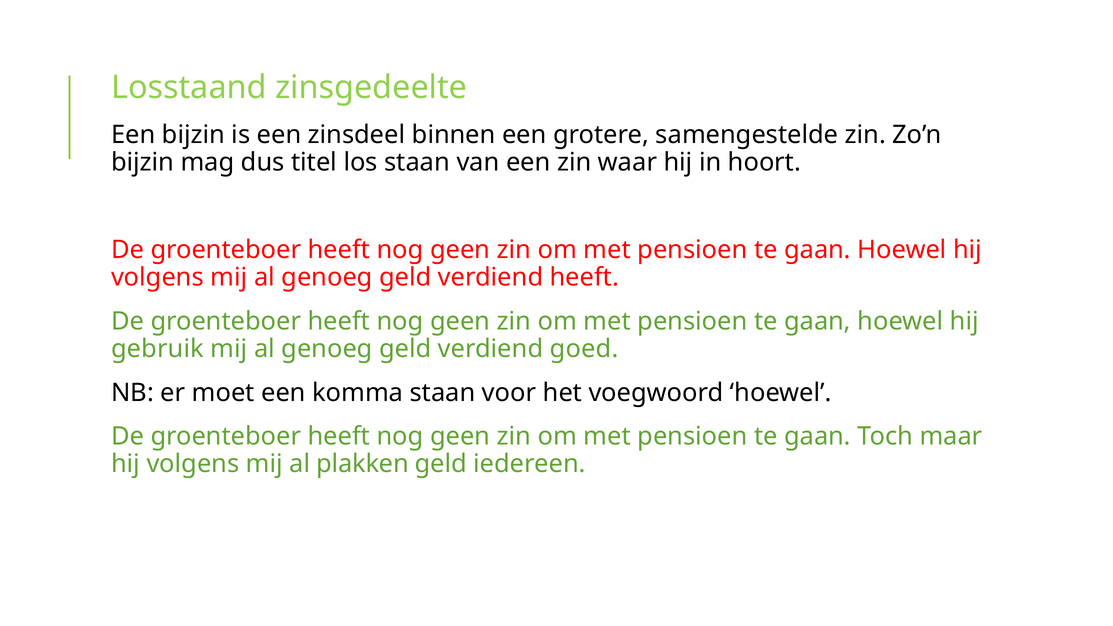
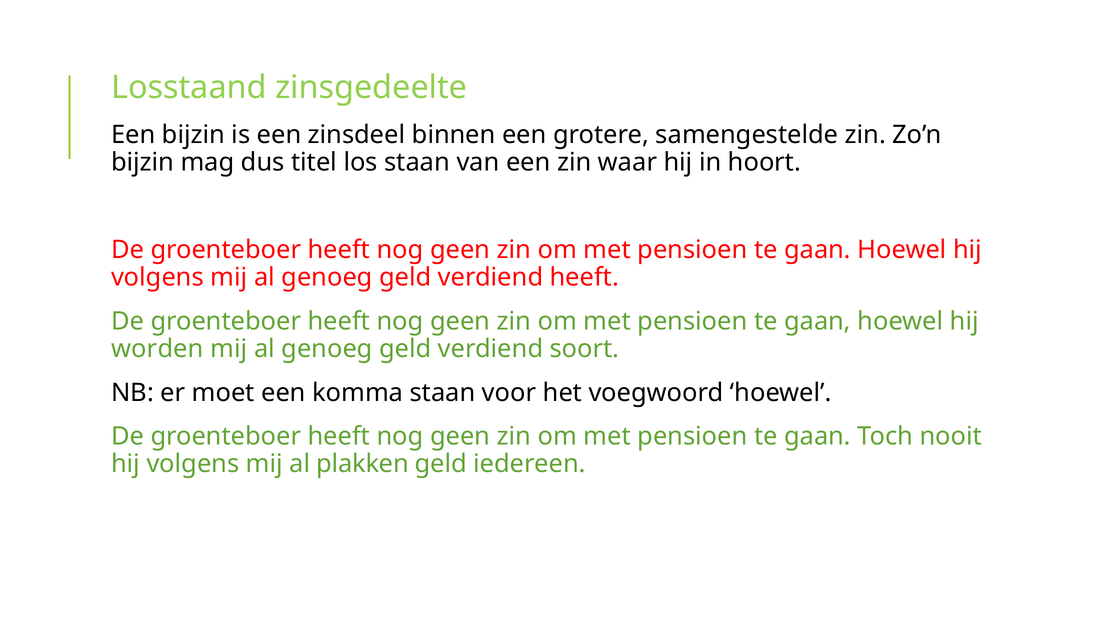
gebruik: gebruik -> worden
goed: goed -> soort
maar: maar -> nooit
